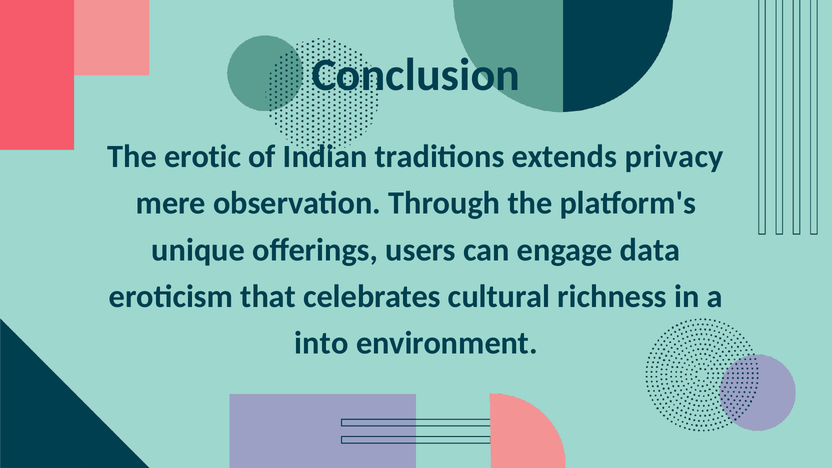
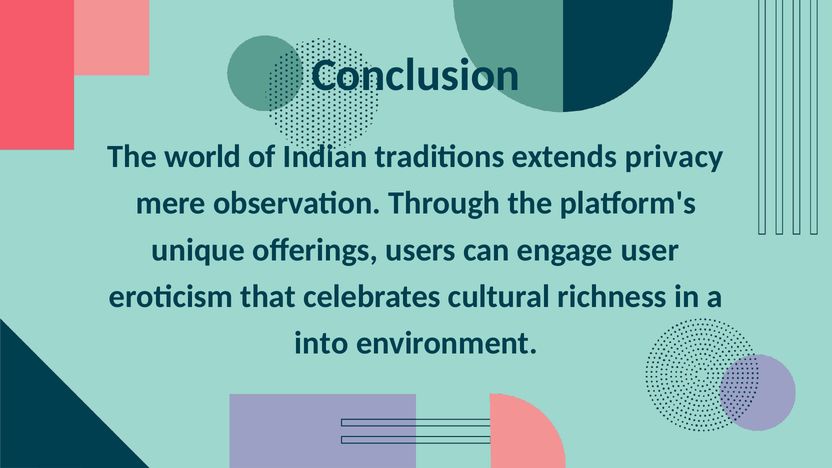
erotic: erotic -> world
data: data -> user
